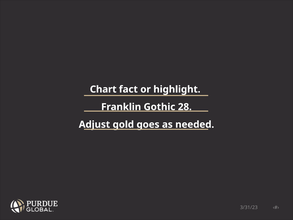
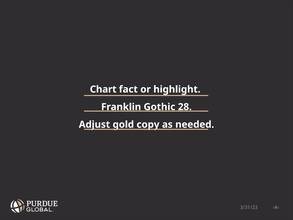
goes: goes -> copy
